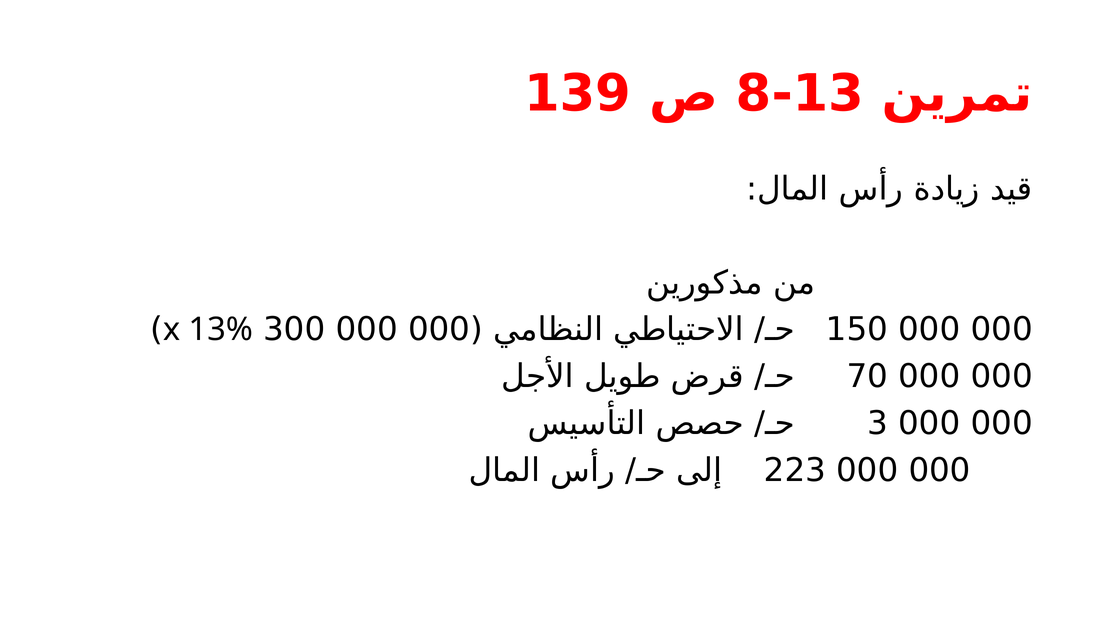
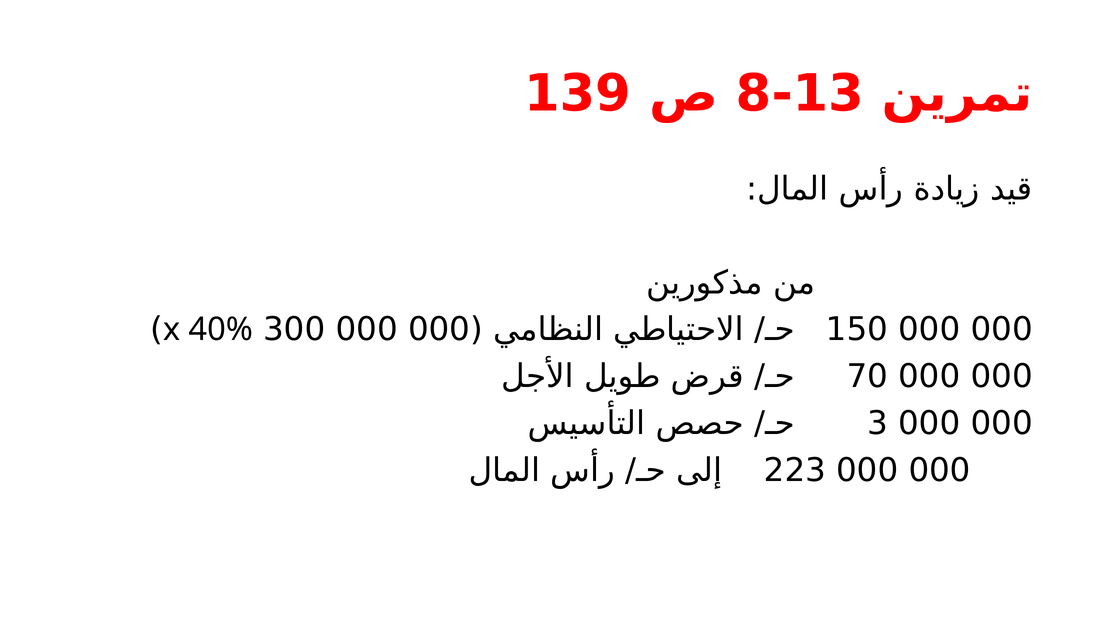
13%: 13% -> 40%
